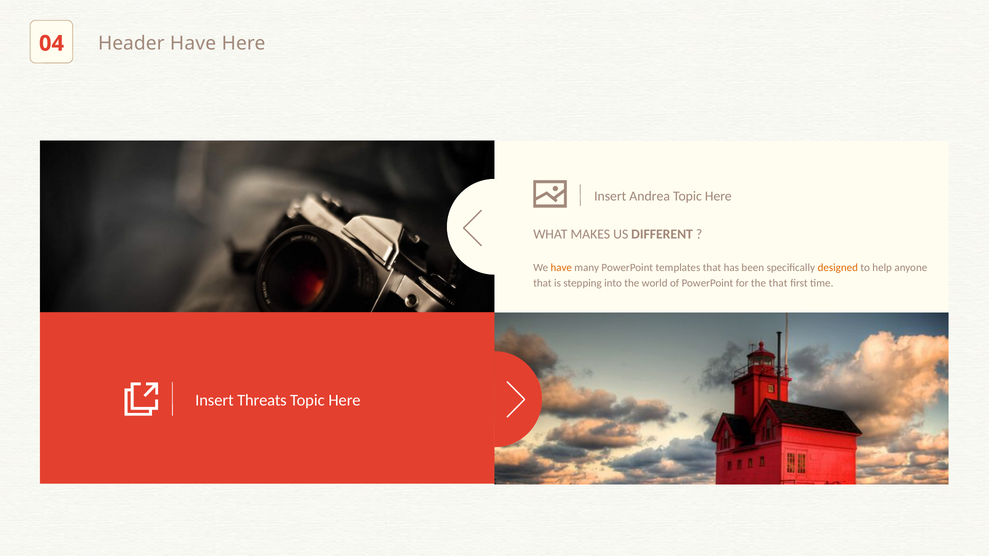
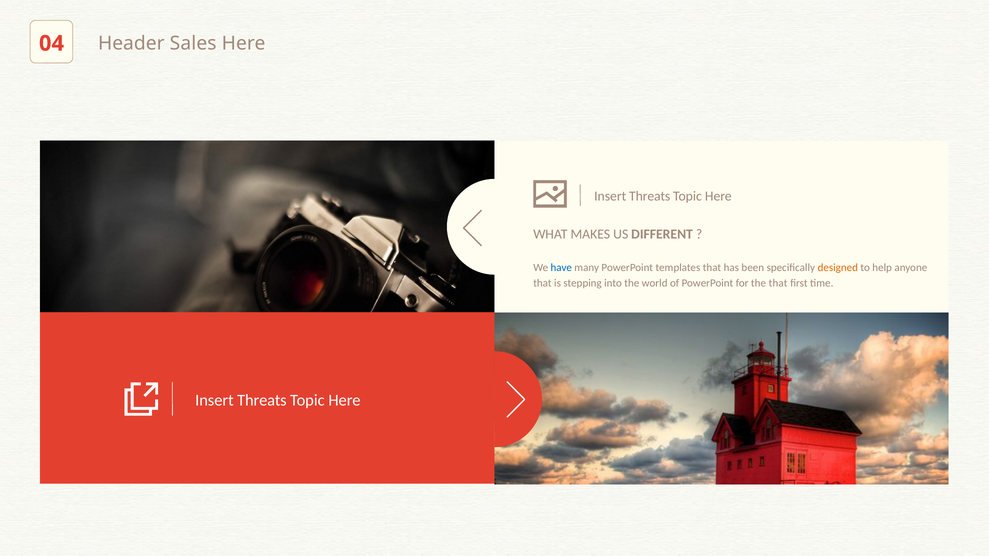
Header Have: Have -> Sales
Andrea at (650, 196): Andrea -> Threats
have at (561, 268) colour: orange -> blue
